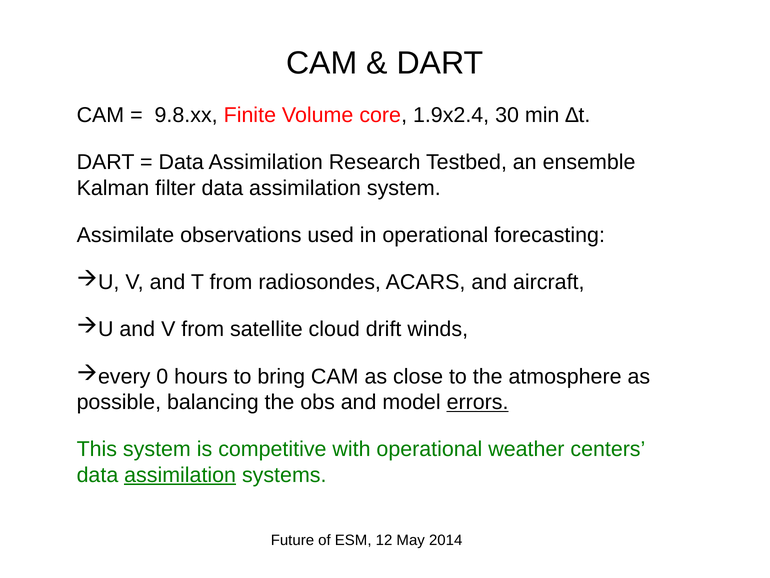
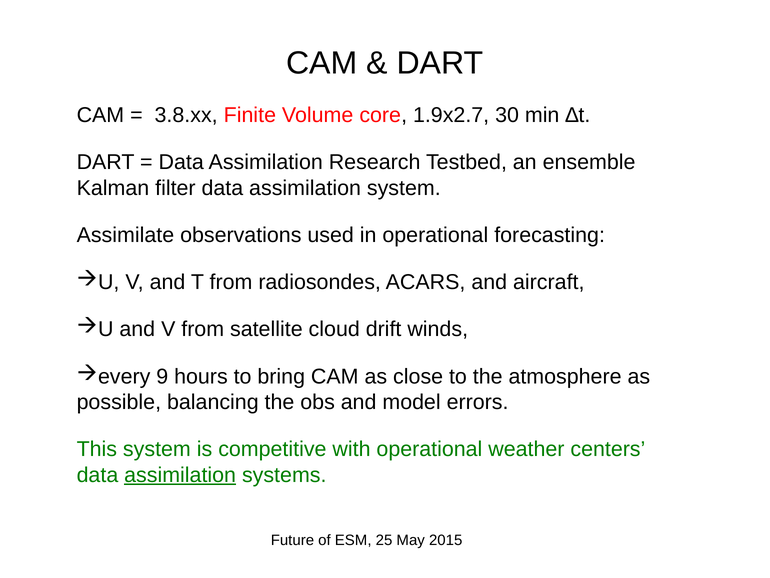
9.8.xx: 9.8.xx -> 3.8.xx
1.9x2.4: 1.9x2.4 -> 1.9x2.7
0: 0 -> 9
errors underline: present -> none
12: 12 -> 25
2014: 2014 -> 2015
